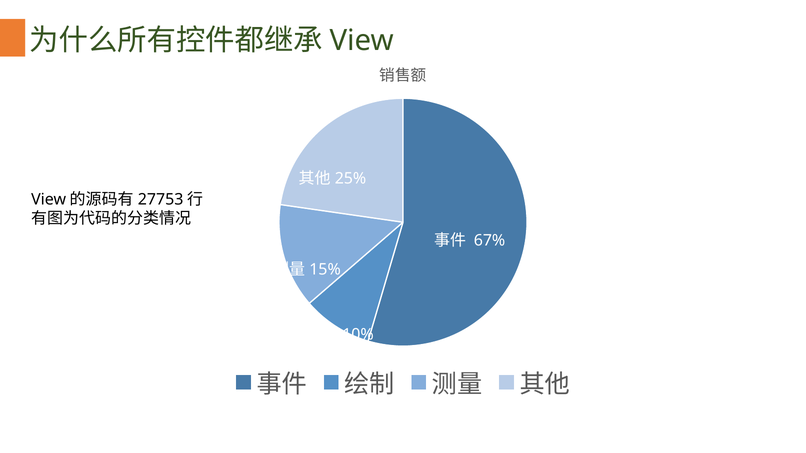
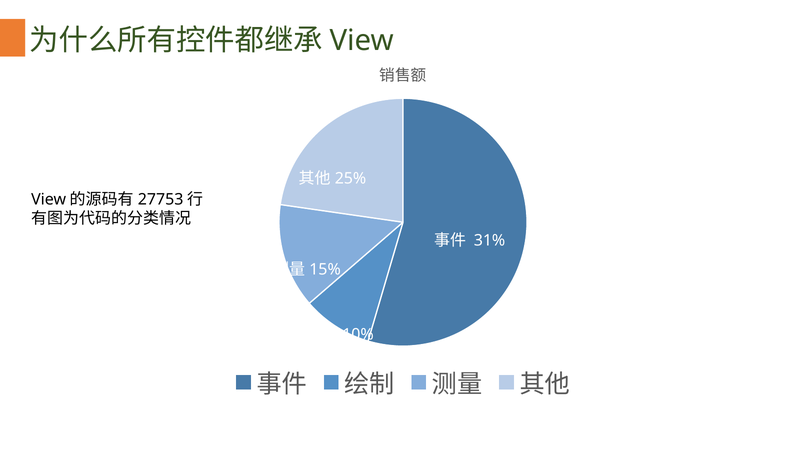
67%: 67% -> 31%
